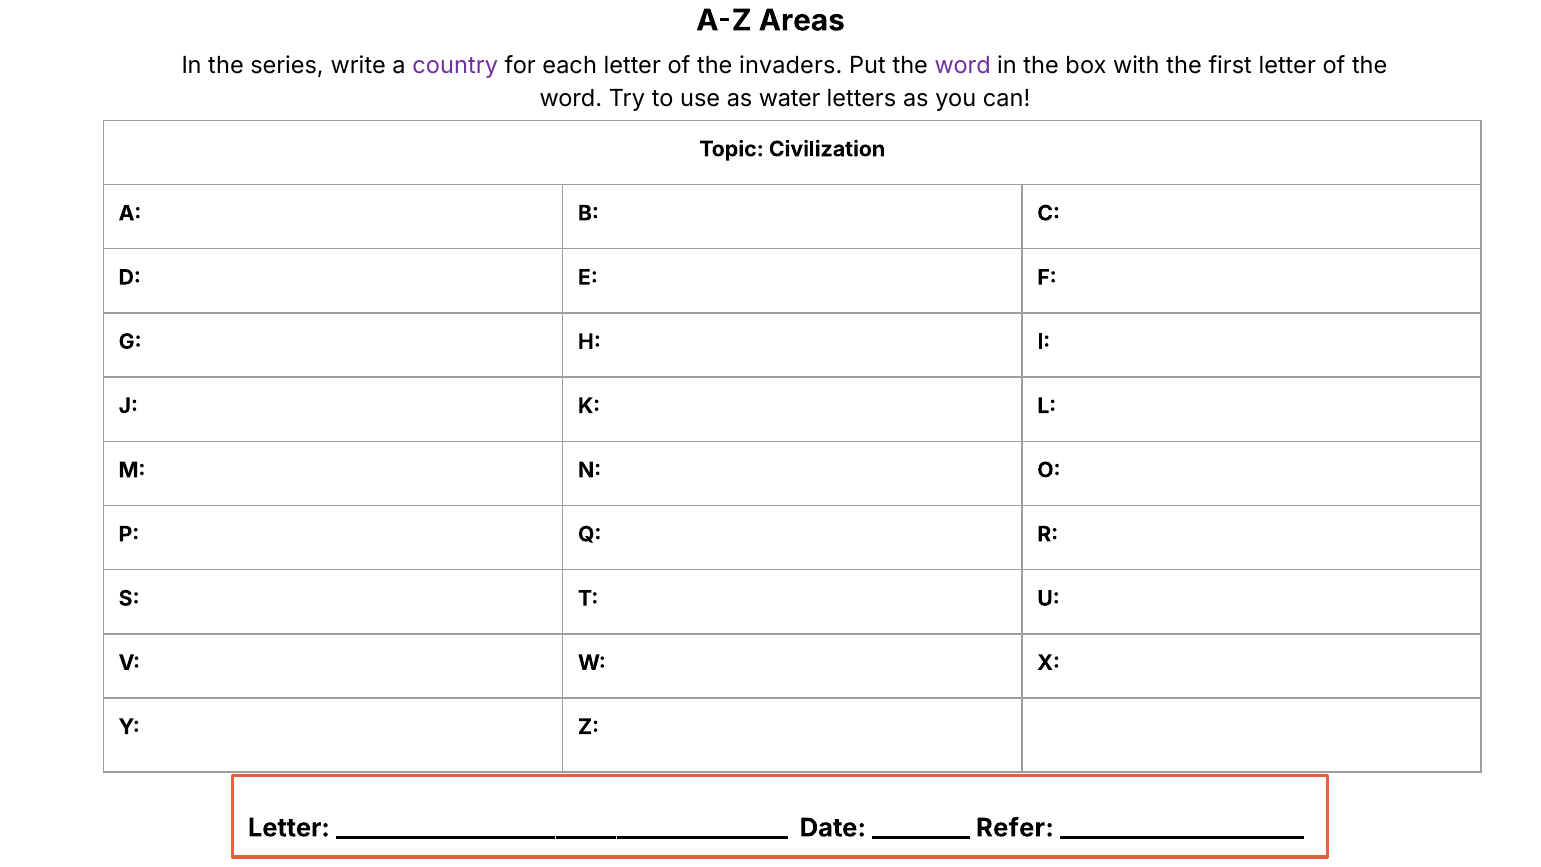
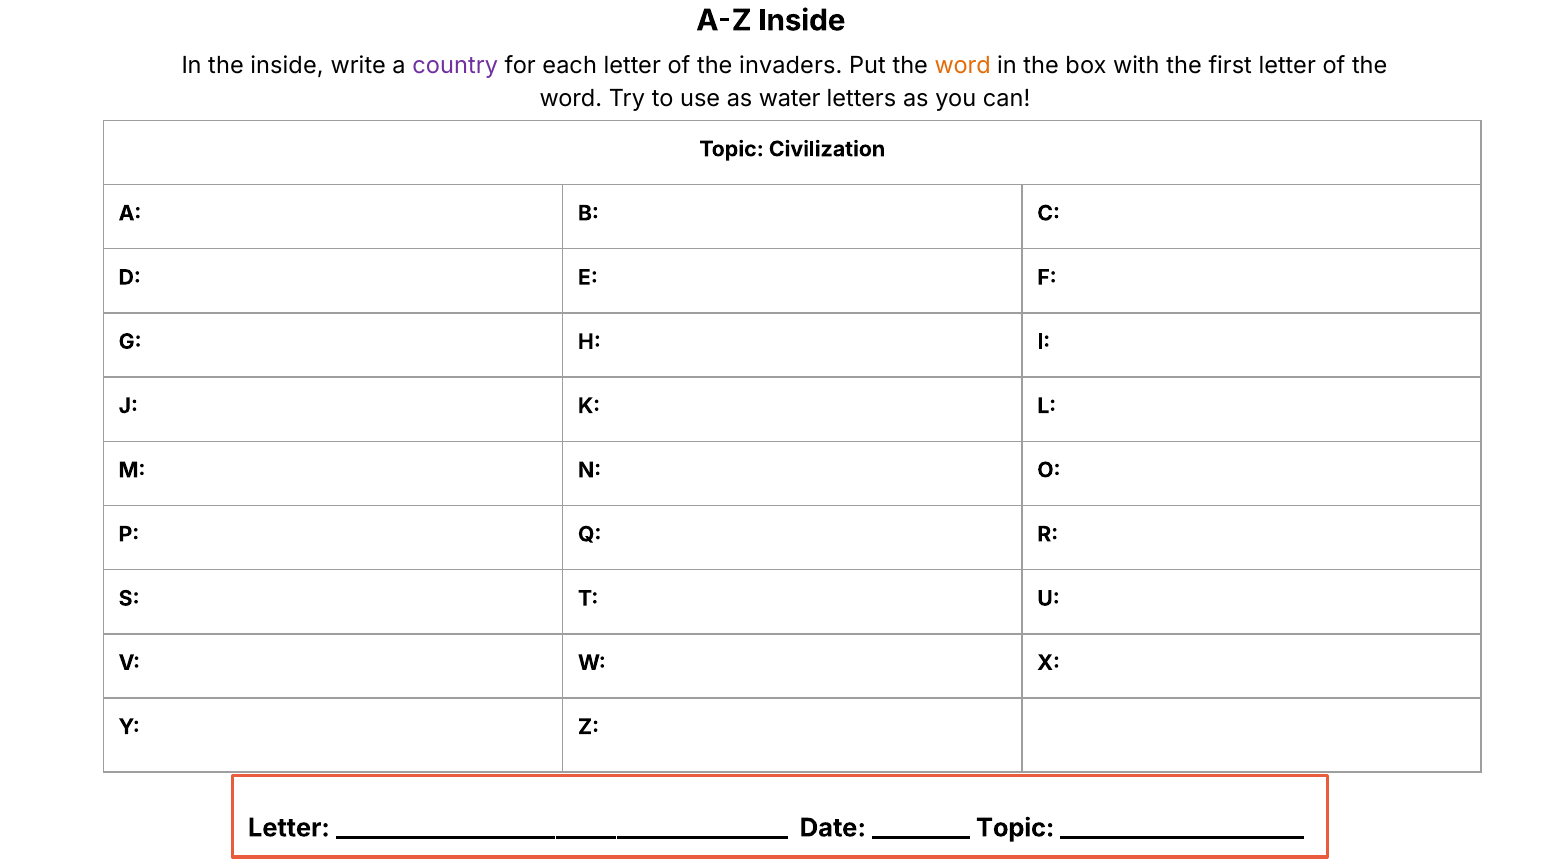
A-Z Areas: Areas -> Inside
the series: series -> inside
word at (963, 66) colour: purple -> orange
Refer at (1015, 828): Refer -> Topic
